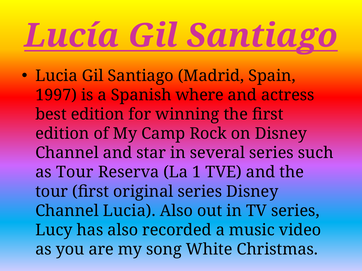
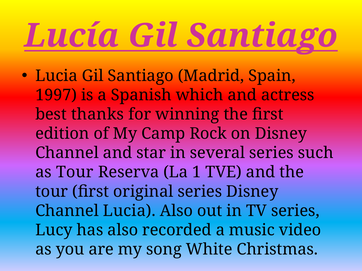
where: where -> which
best edition: edition -> thanks
